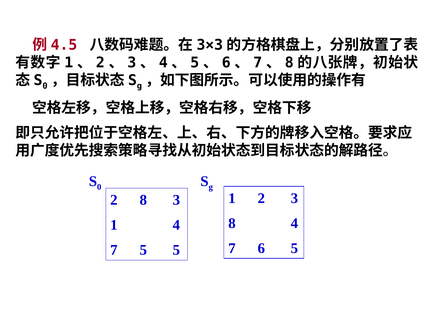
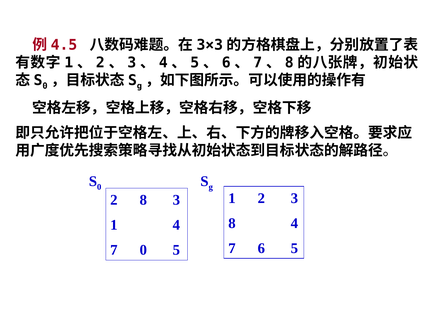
7 5: 5 -> 0
